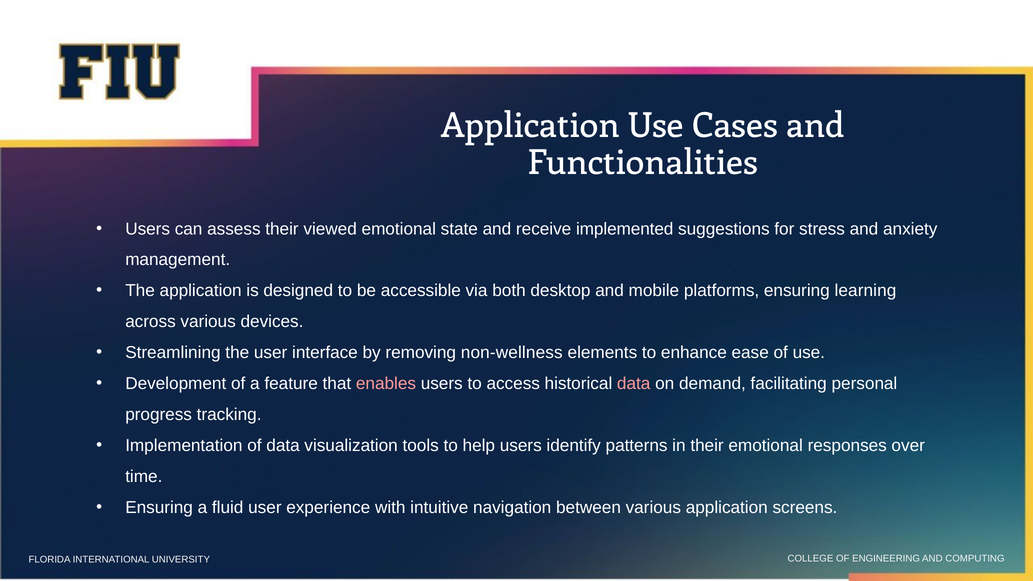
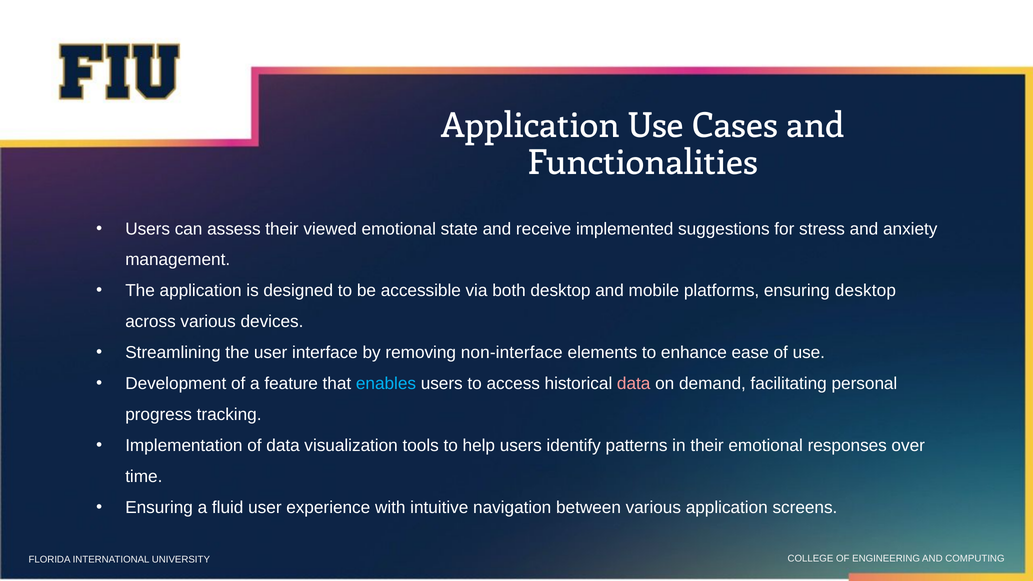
ensuring learning: learning -> desktop
non-wellness: non-wellness -> non-interface
enables colour: pink -> light blue
